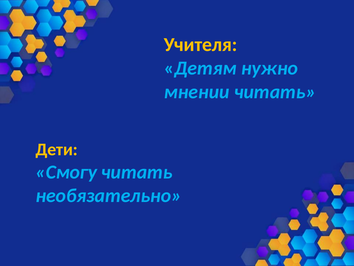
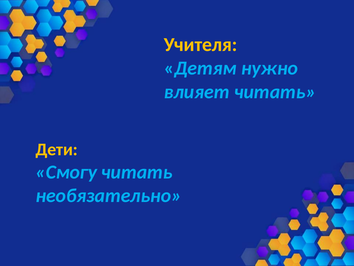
мнении: мнении -> влияет
